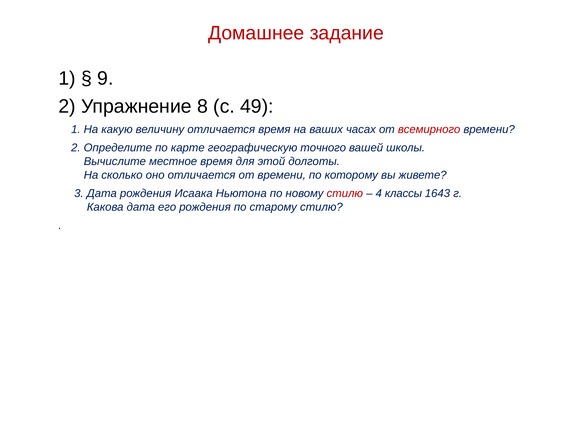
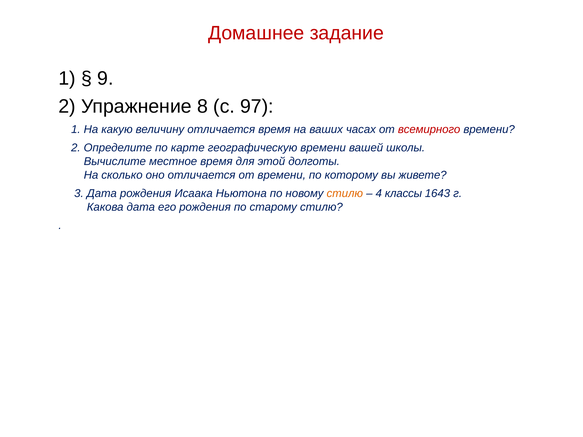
49: 49 -> 97
географическую точного: точного -> времени
стилю at (345, 194) colour: red -> orange
